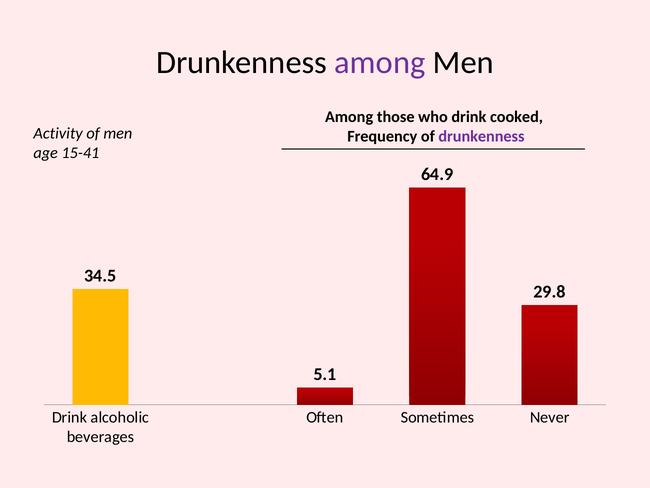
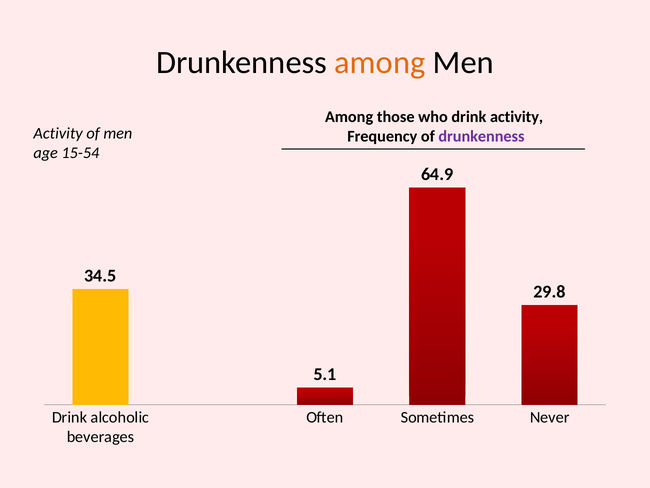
among at (380, 62) colour: purple -> orange
drink cooked: cooked -> activity
15-41: 15-41 -> 15-54
